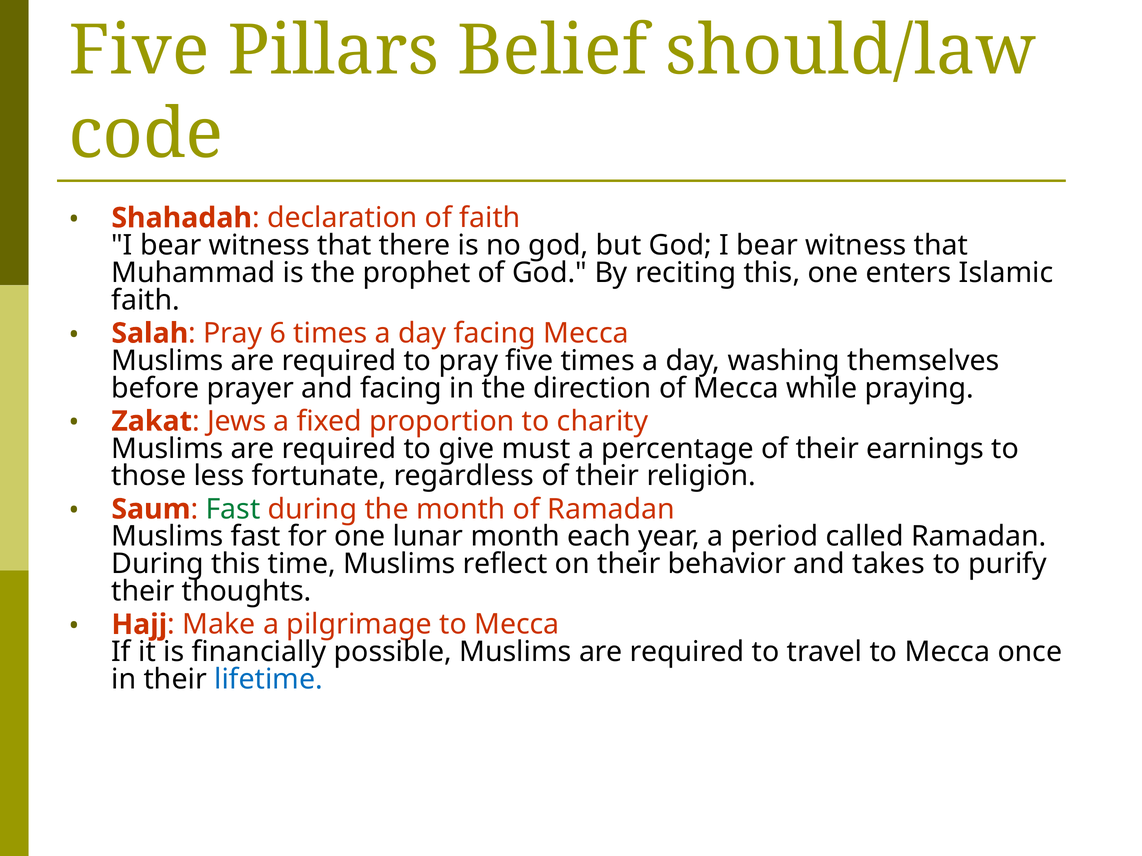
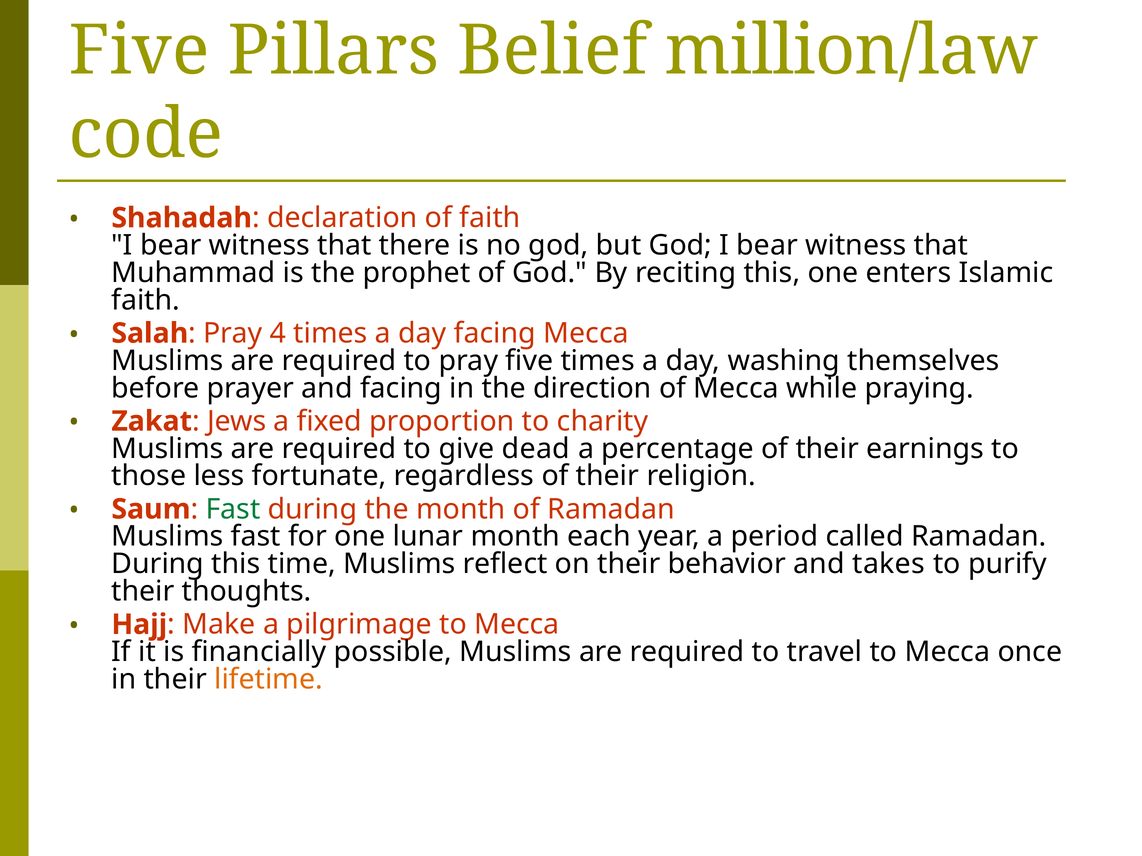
should/law: should/law -> million/law
6: 6 -> 4
must: must -> dead
lifetime colour: blue -> orange
